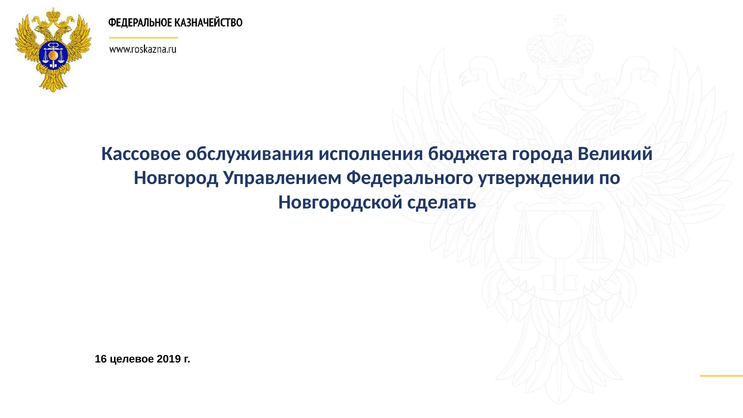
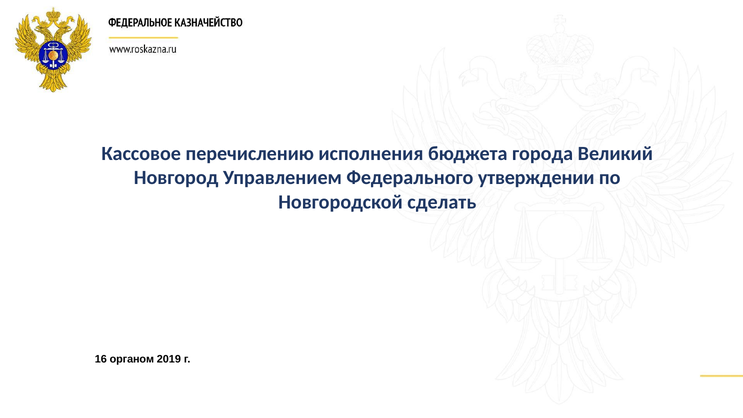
обслуживания: обслуживания -> перечислению
целевое: целевое -> органом
